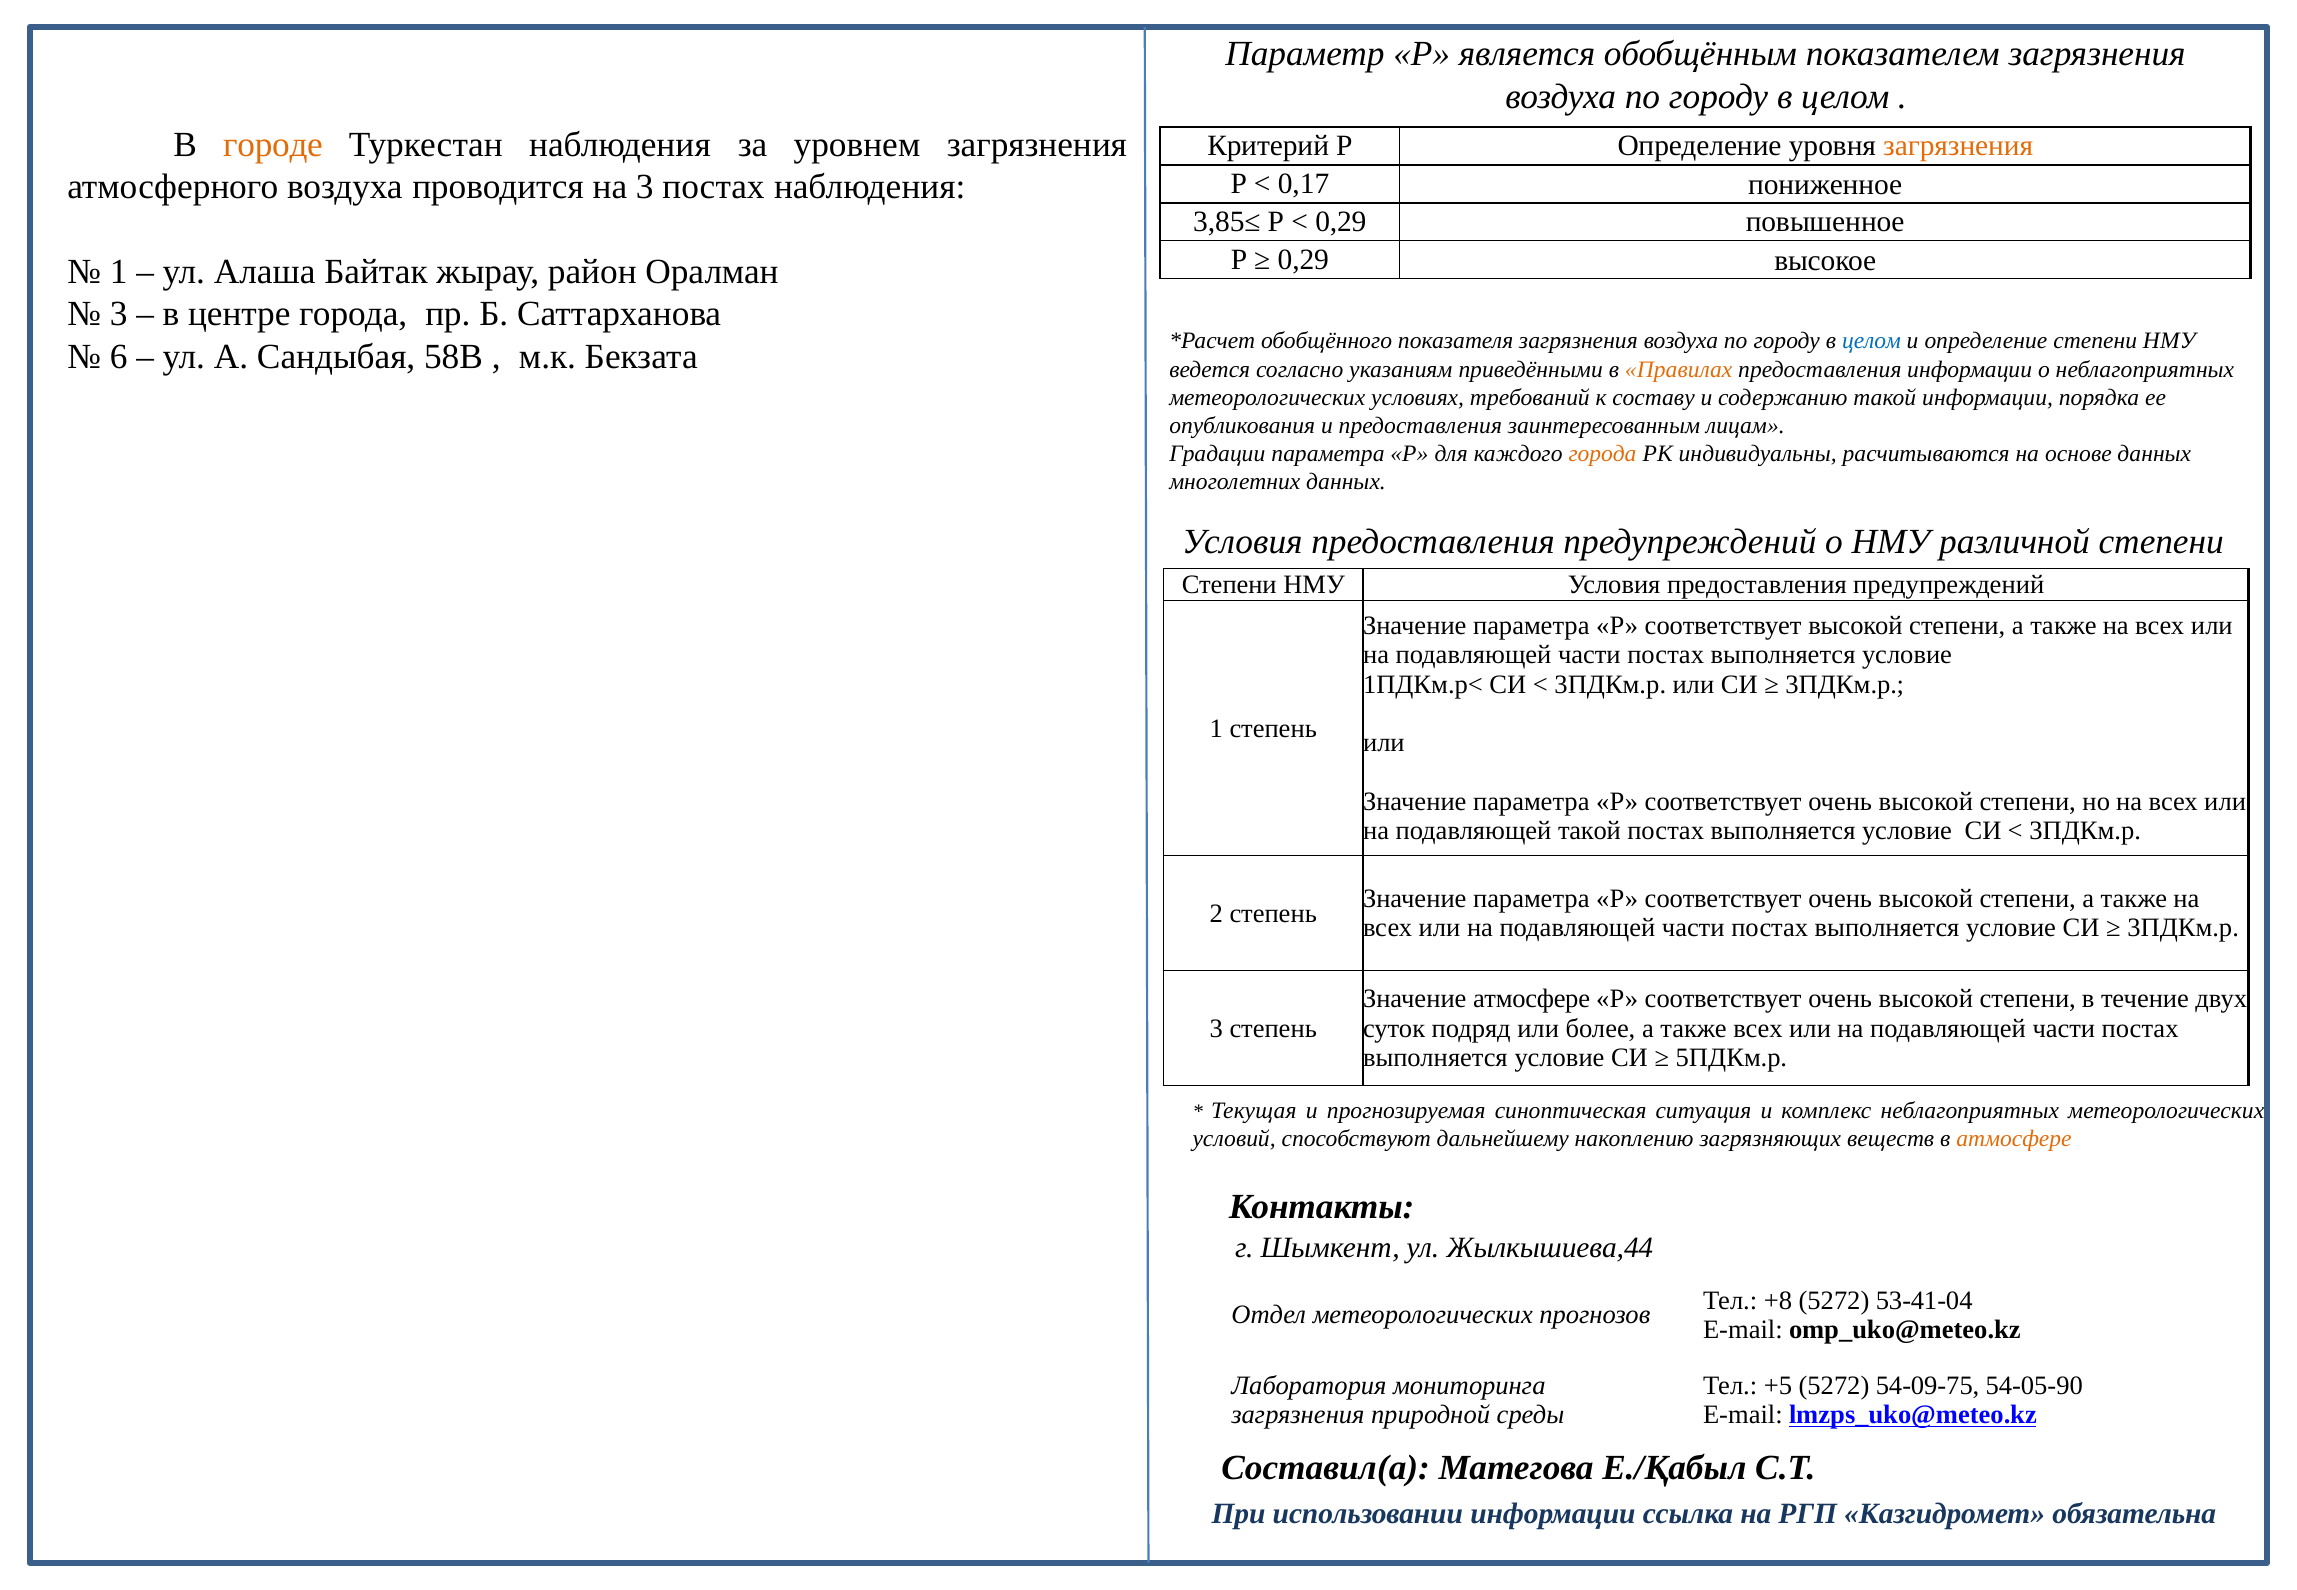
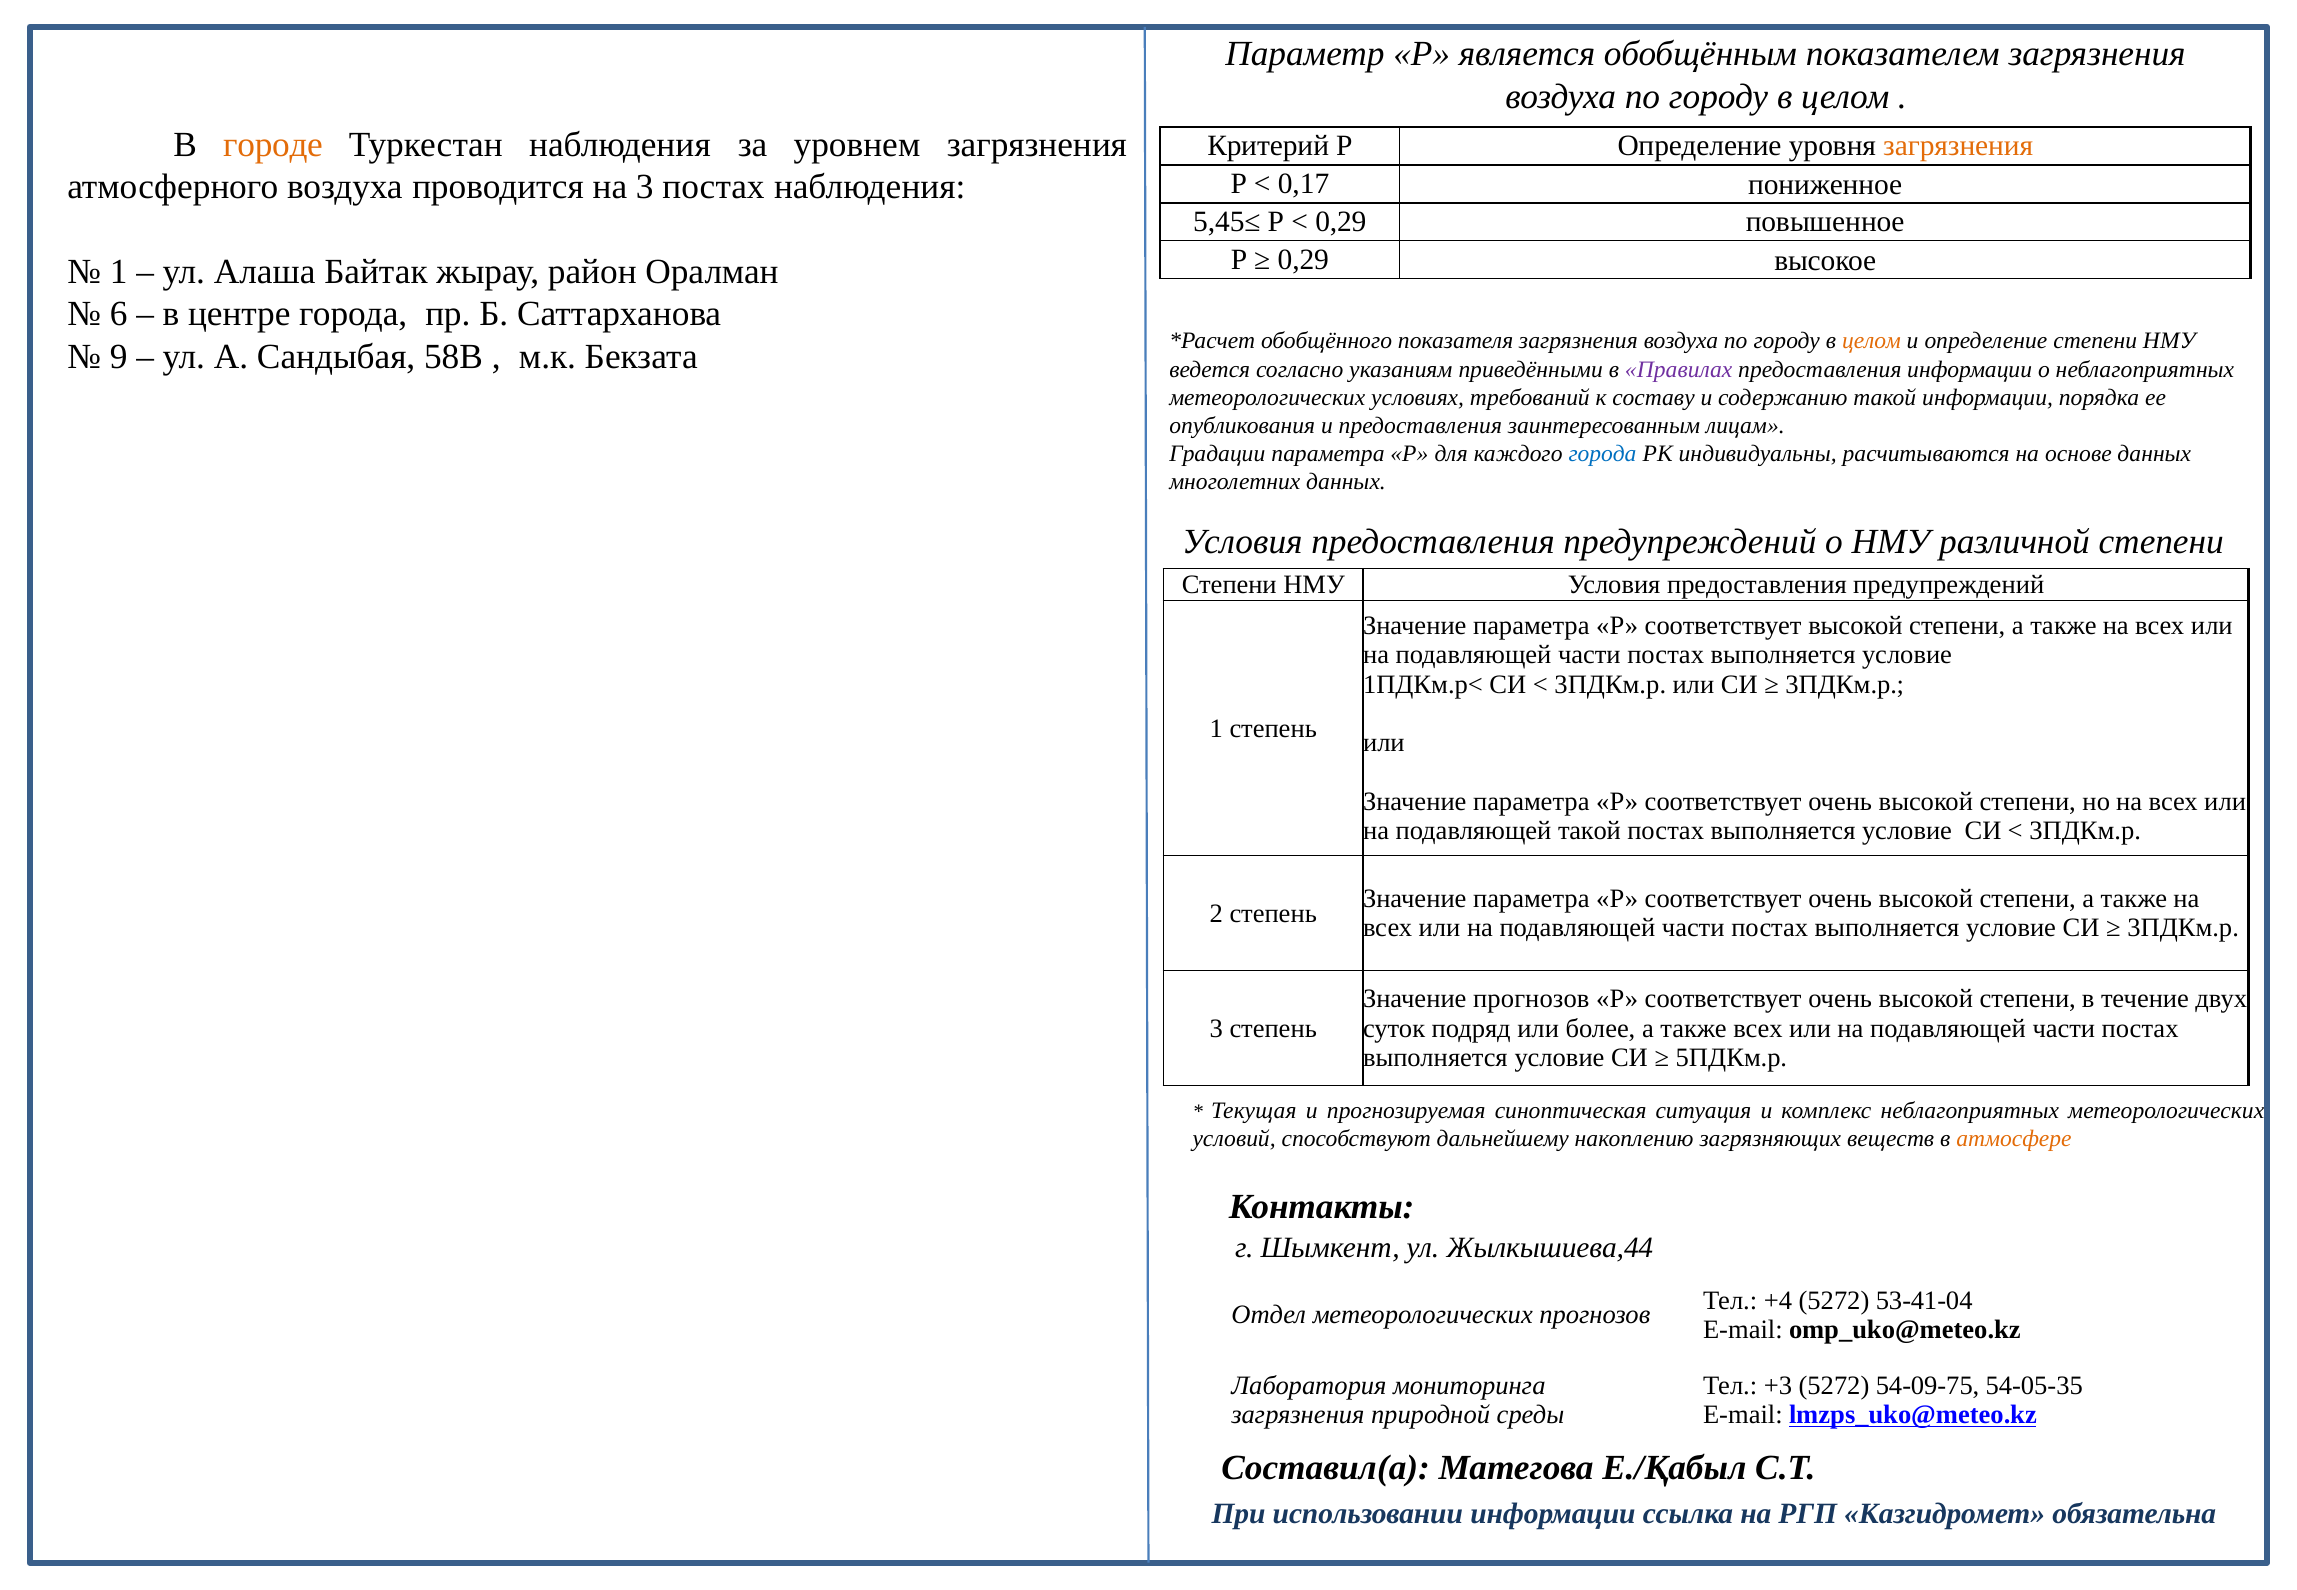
3,85≤: 3,85≤ -> 5,45≤
3 at (119, 314): 3 -> 6
целом at (1872, 341) colour: blue -> orange
6: 6 -> 9
Правилах colour: orange -> purple
города at (1603, 454) colour: orange -> blue
Значение атмосфере: атмосфере -> прогнозов
+8: +8 -> +4
+5: +5 -> +3
54-05-90: 54-05-90 -> 54-05-35
